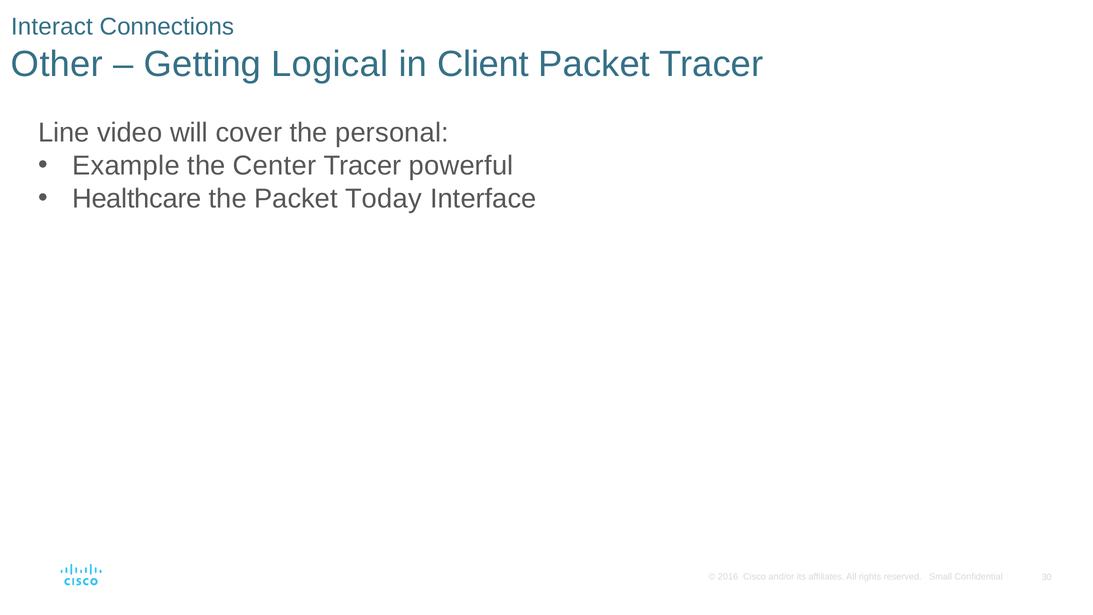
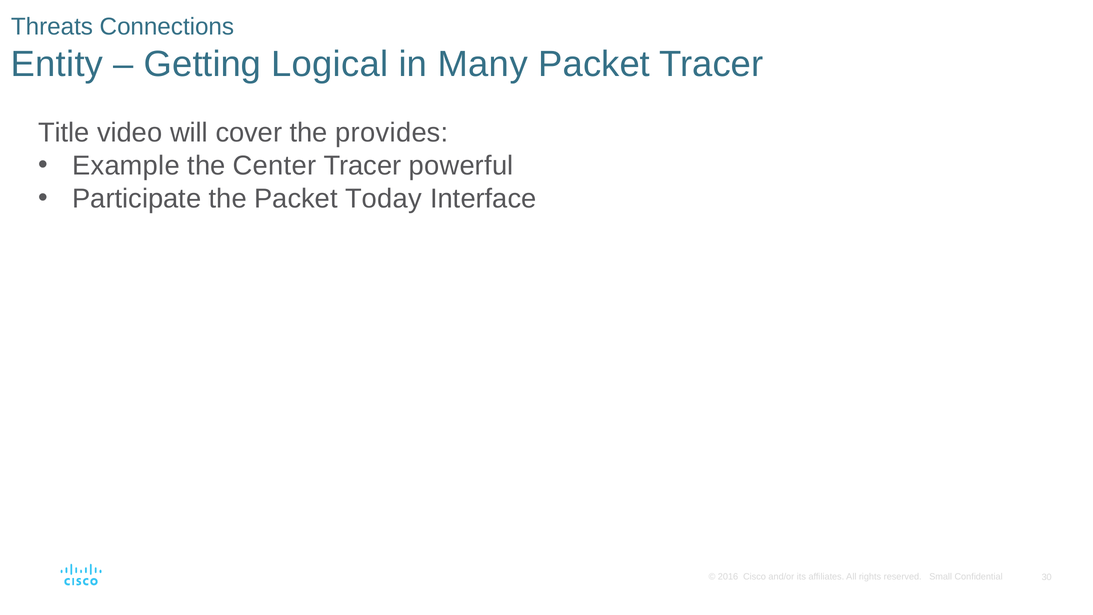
Interact: Interact -> Threats
Other: Other -> Entity
Client: Client -> Many
Line: Line -> Title
personal: personal -> provides
Healthcare: Healthcare -> Participate
